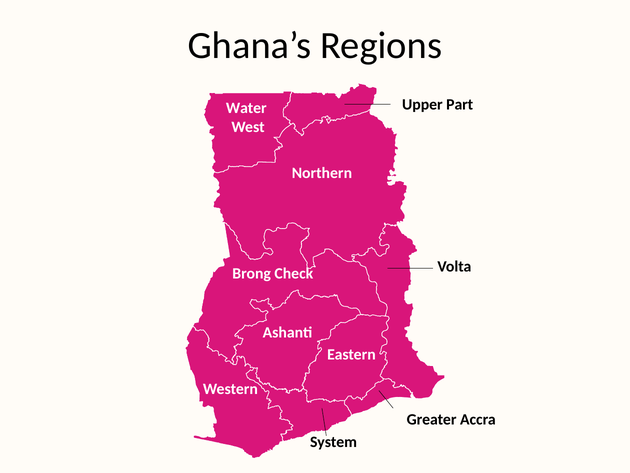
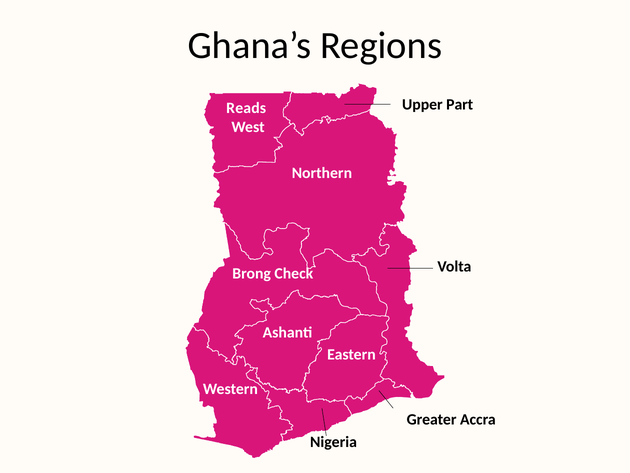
Water: Water -> Reads
System: System -> Nigeria
